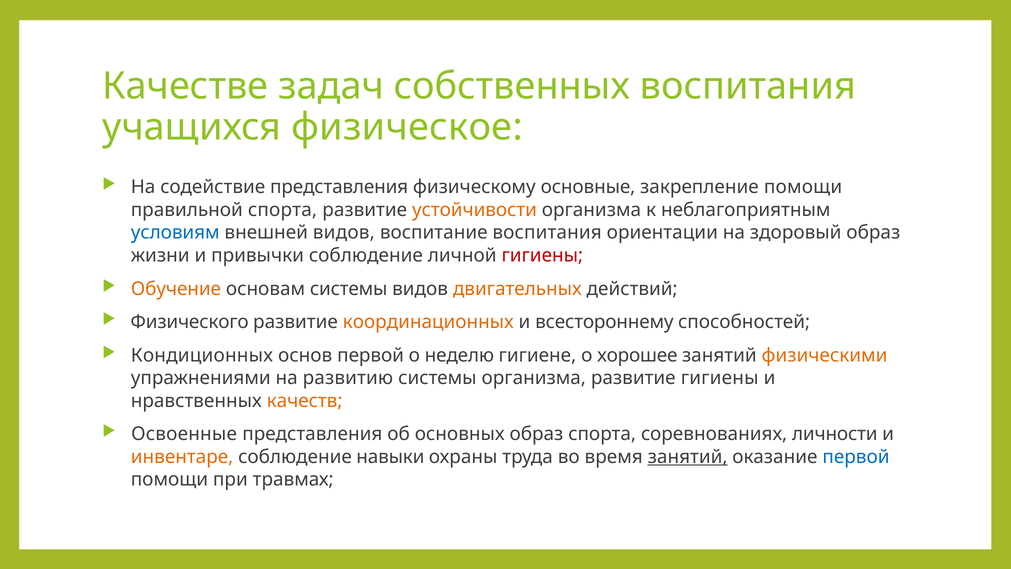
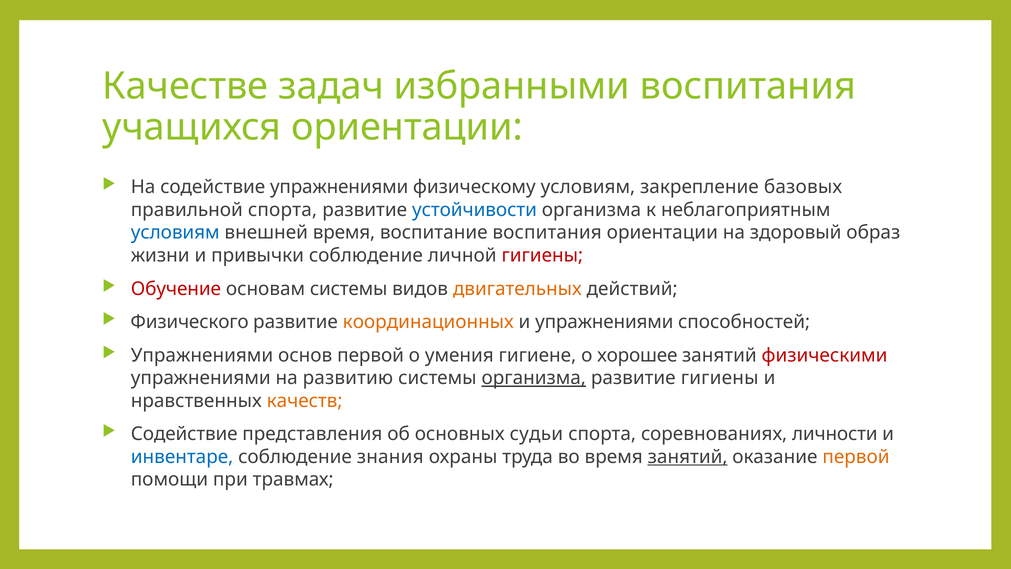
собственных: собственных -> избранными
учащихся физическое: физическое -> ориентации
содействие представления: представления -> упражнениями
физическому основные: основные -> условиям
закрепление помощи: помощи -> базовых
устойчивости colour: orange -> blue
внешней видов: видов -> время
Обучение colour: orange -> red
и всестороннему: всестороннему -> упражнениями
Кондиционных at (202, 355): Кондиционных -> Упражнениями
неделю: неделю -> умения
физическими colour: orange -> red
организма at (534, 378) underline: none -> present
Освоенные at (184, 434): Освоенные -> Содействие
основных образ: образ -> судьи
инвентаре colour: orange -> blue
навыки: навыки -> знания
первой at (856, 457) colour: blue -> orange
